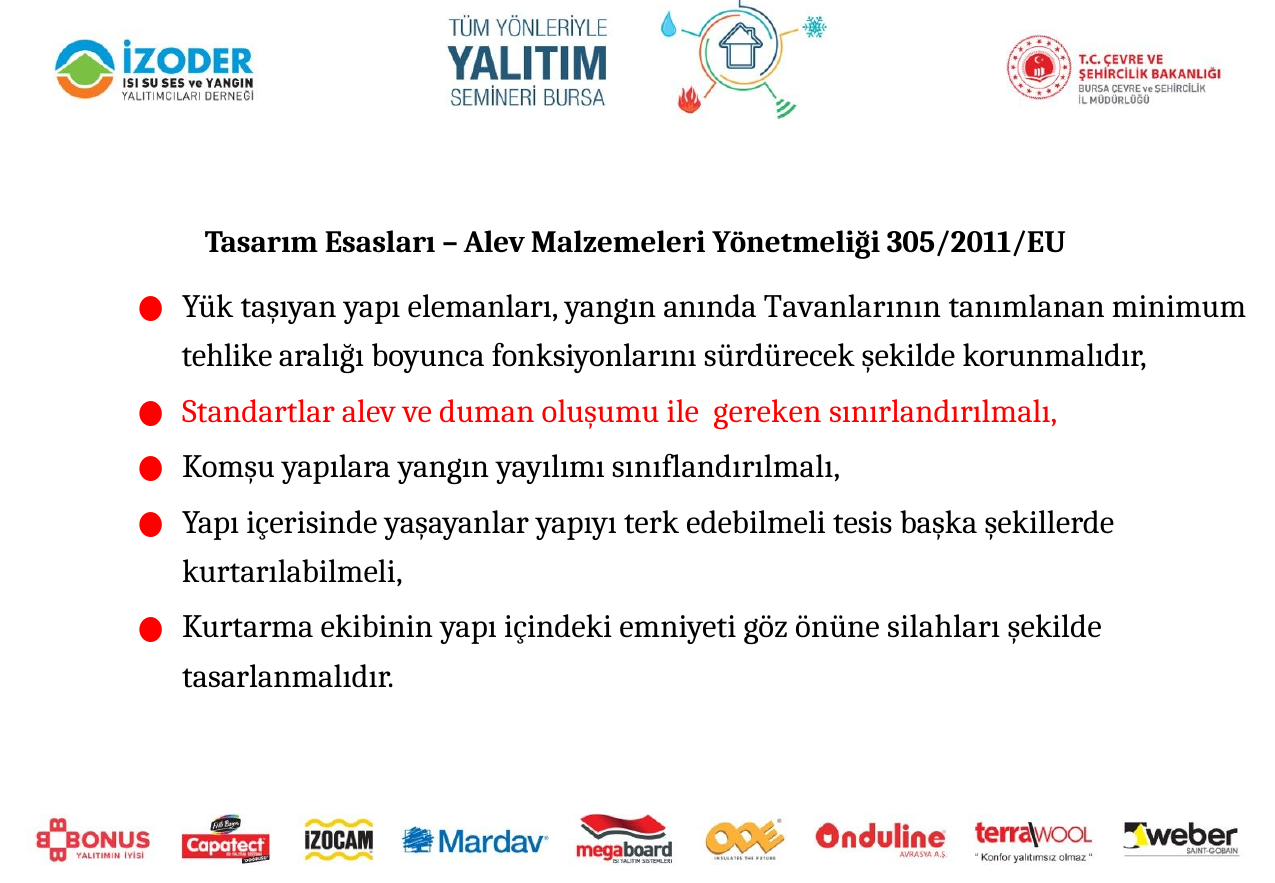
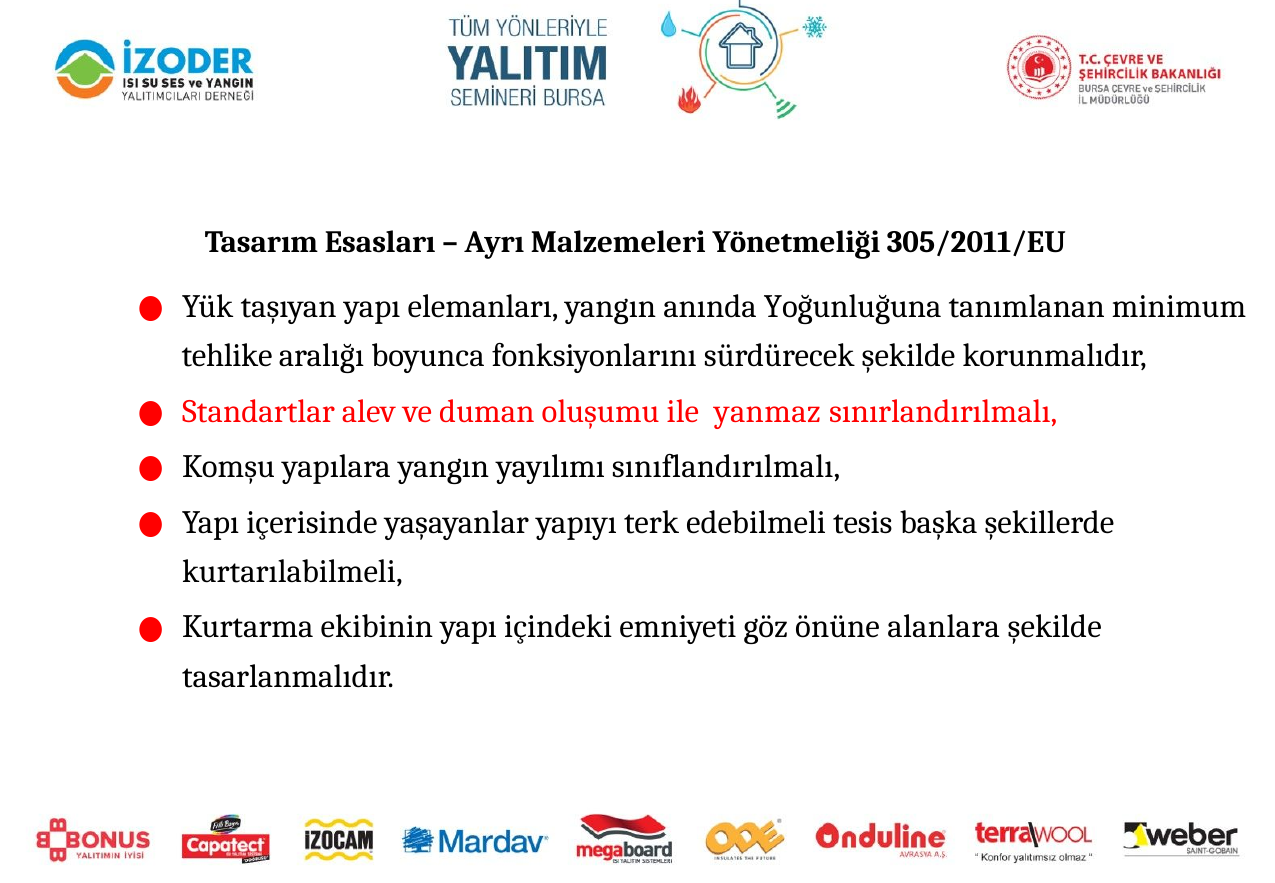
Alev at (494, 242): Alev -> Ayrı
Tavanlarının: Tavanlarının -> Yoğunluğuna
gereken: gereken -> yanmaz
silahları: silahları -> alanlara
